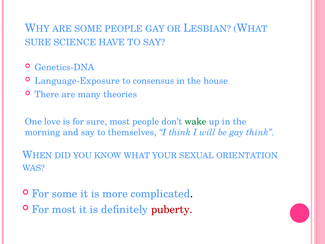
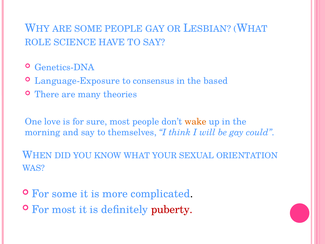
SURE at (38, 42): SURE -> ROLE
house: house -> based
wake colour: green -> orange
gay think: think -> could
